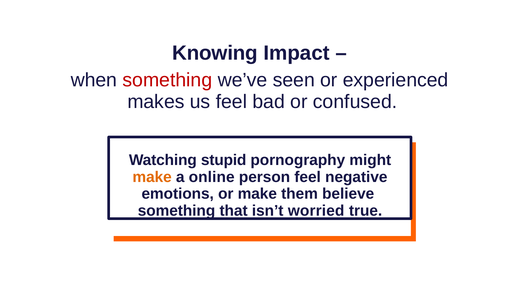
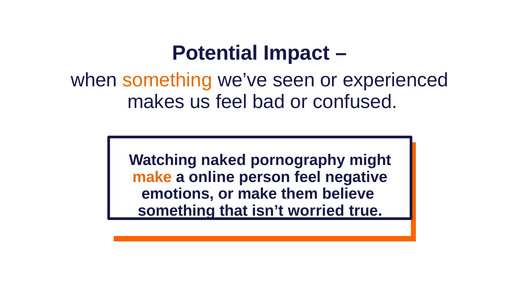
Knowing: Knowing -> Potential
something at (167, 80) colour: red -> orange
stupid: stupid -> naked
